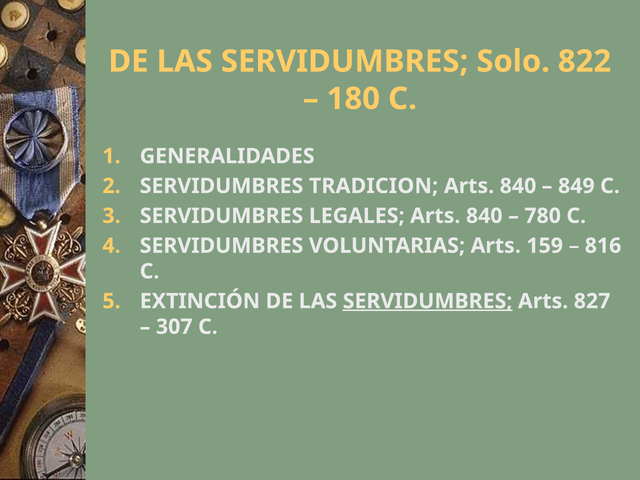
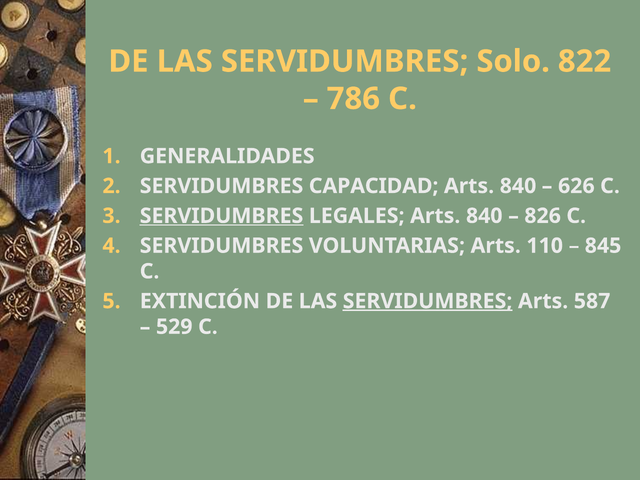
180: 180 -> 786
TRADICION: TRADICION -> CAPACIDAD
849: 849 -> 626
SERVIDUMBRES at (222, 216) underline: none -> present
780: 780 -> 826
159: 159 -> 110
816: 816 -> 845
827: 827 -> 587
307: 307 -> 529
